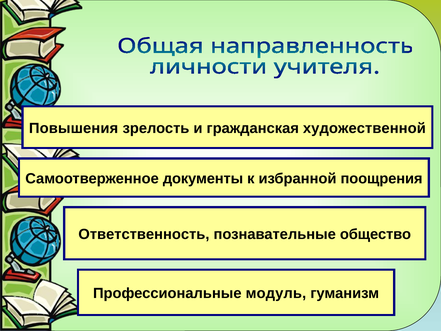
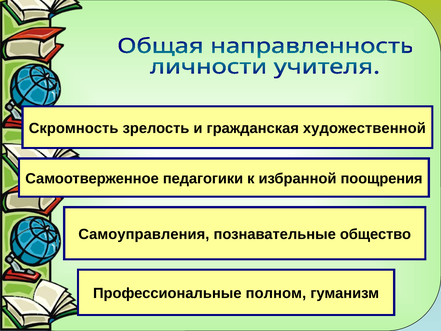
Повышения: Повышения -> Скромность
документы: документы -> педагогики
Ответственность: Ответственность -> Самоуправления
модуль: модуль -> полном
